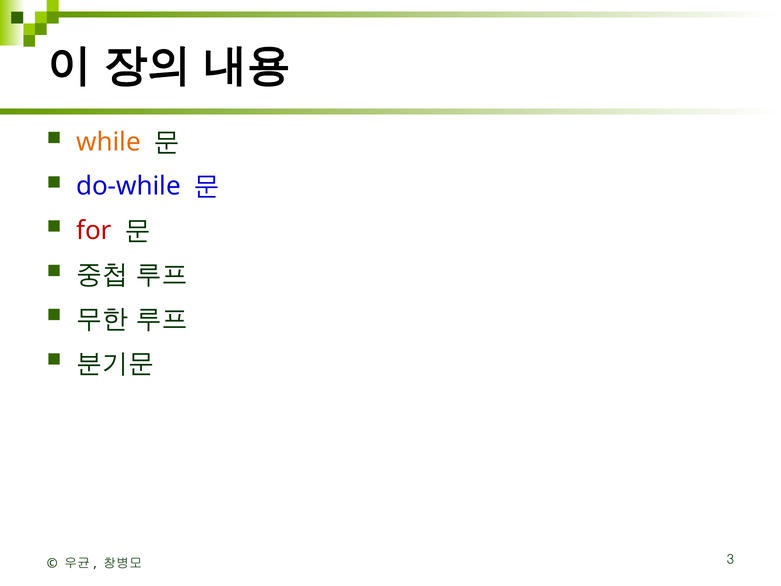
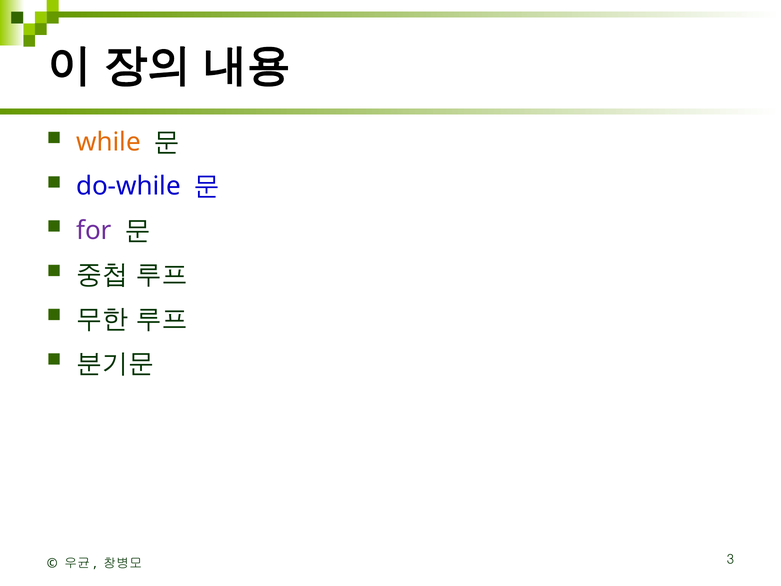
for colour: red -> purple
